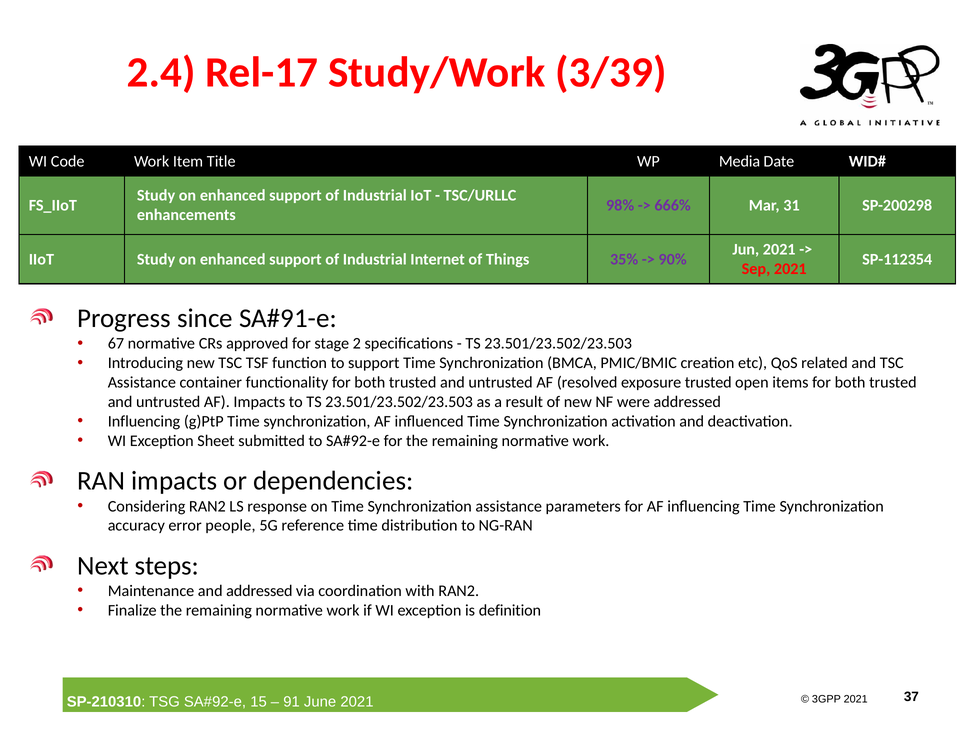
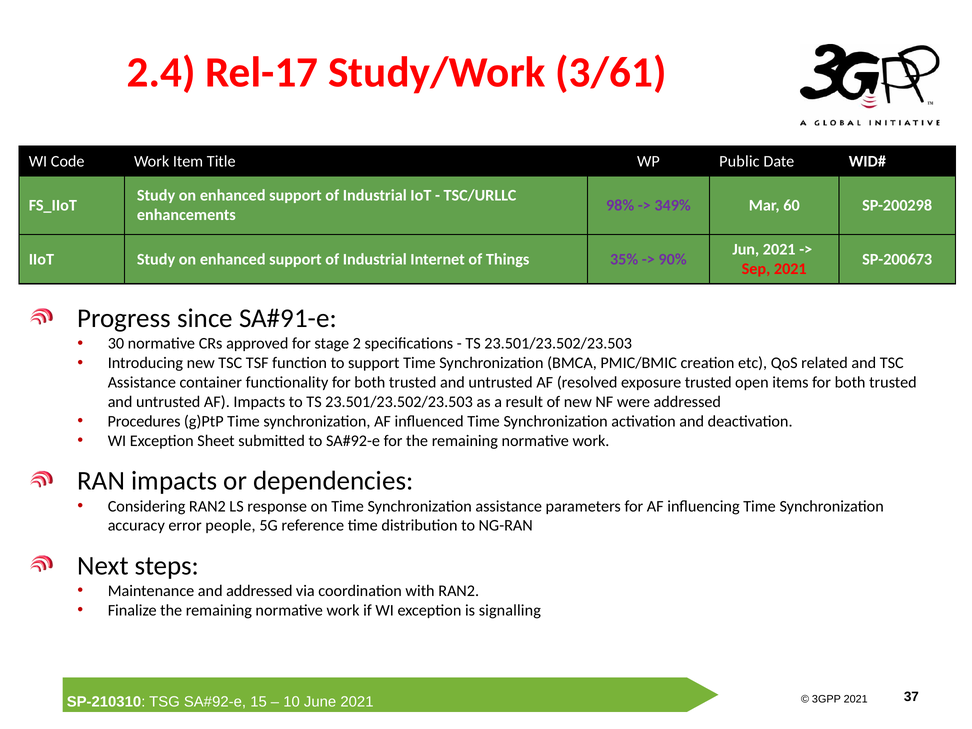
3/39: 3/39 -> 3/61
Media: Media -> Public
666%: 666% -> 349%
31: 31 -> 60
SP-112354: SP-112354 -> SP-200673
67: 67 -> 30
Influencing at (144, 421): Influencing -> Procedures
definition: definition -> signalling
91: 91 -> 10
